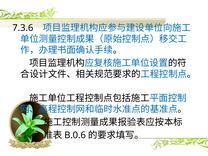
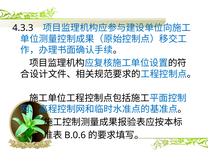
7.3.6: 7.3.6 -> 4.3.3
